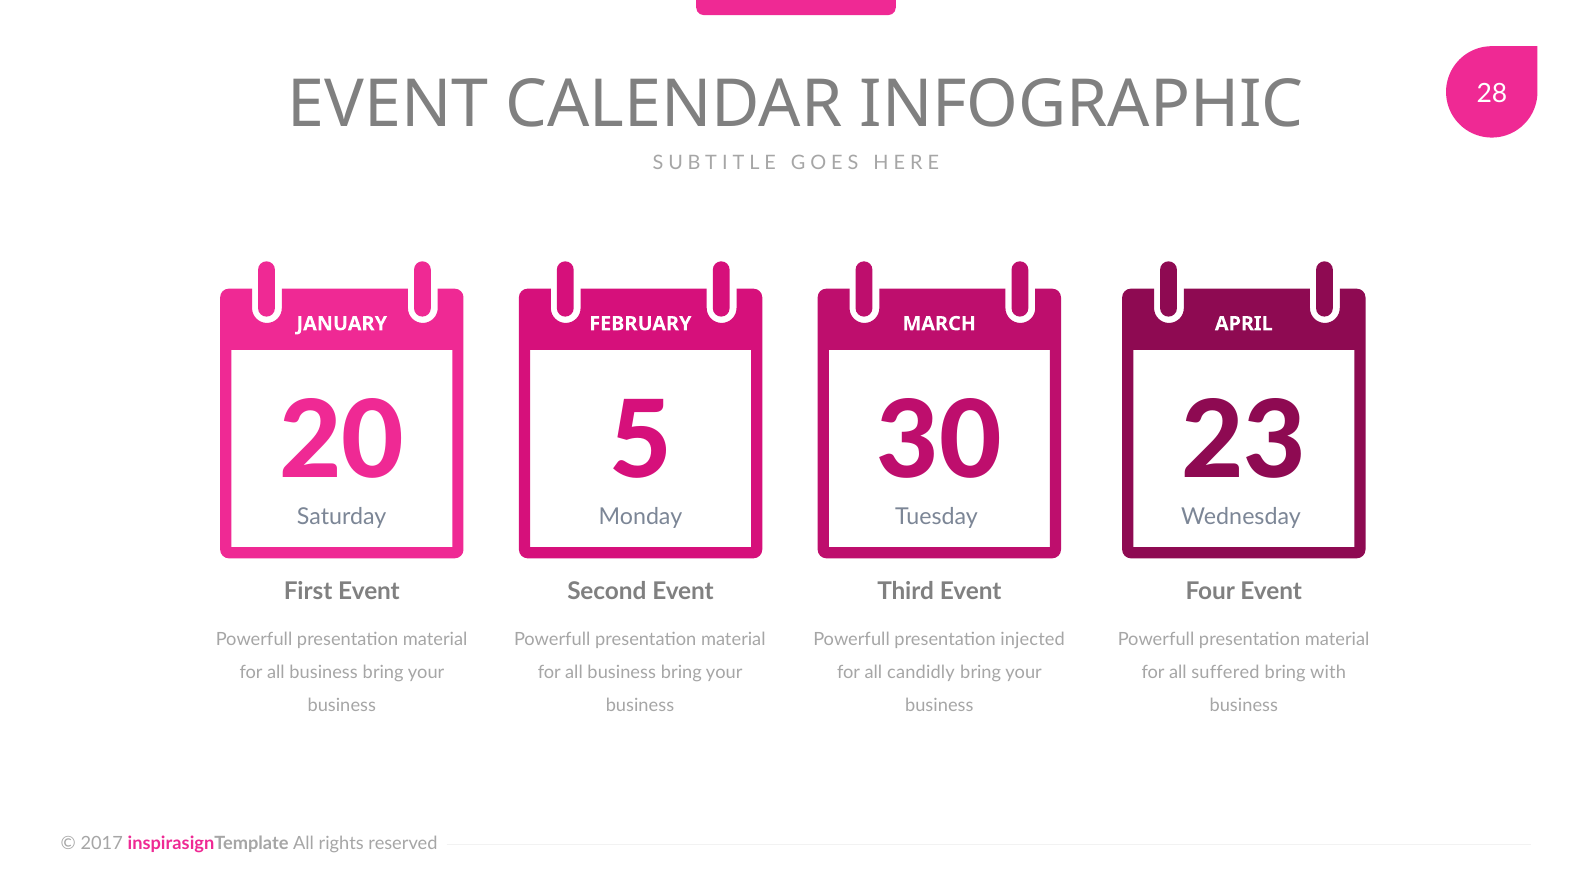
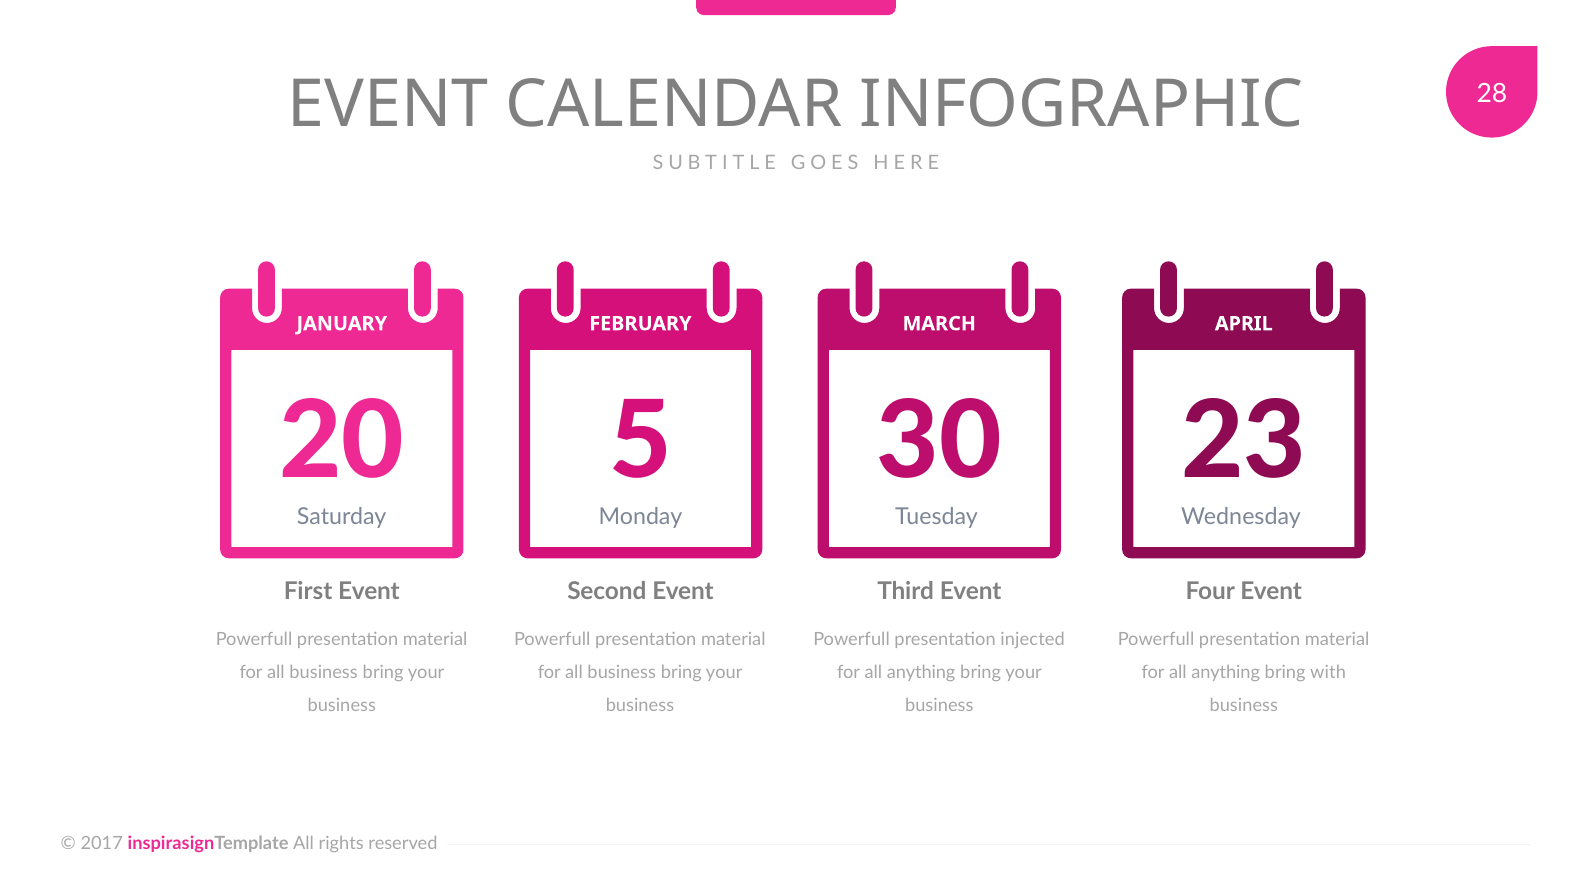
candidly at (921, 673): candidly -> anything
suffered at (1226, 673): suffered -> anything
